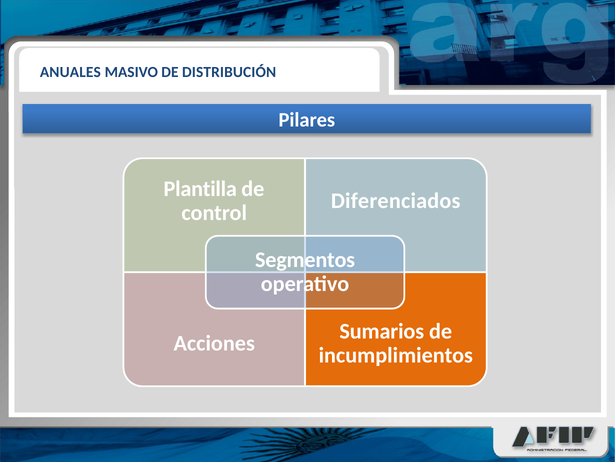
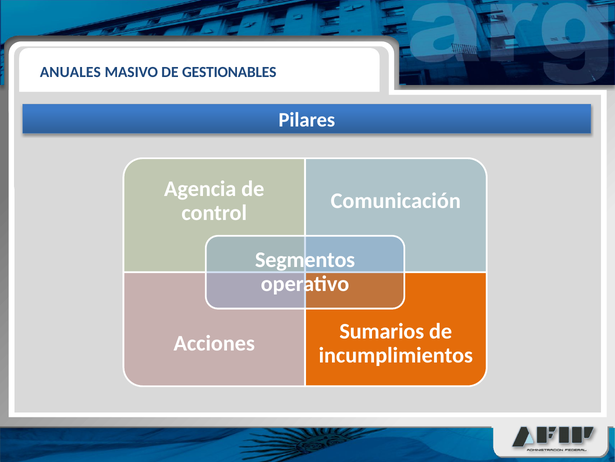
DISTRIBUCIÓN: DISTRIBUCIÓN -> GESTIONABLES
Plantilla: Plantilla -> Agencia
Diferenciados: Diferenciados -> Comunicación
